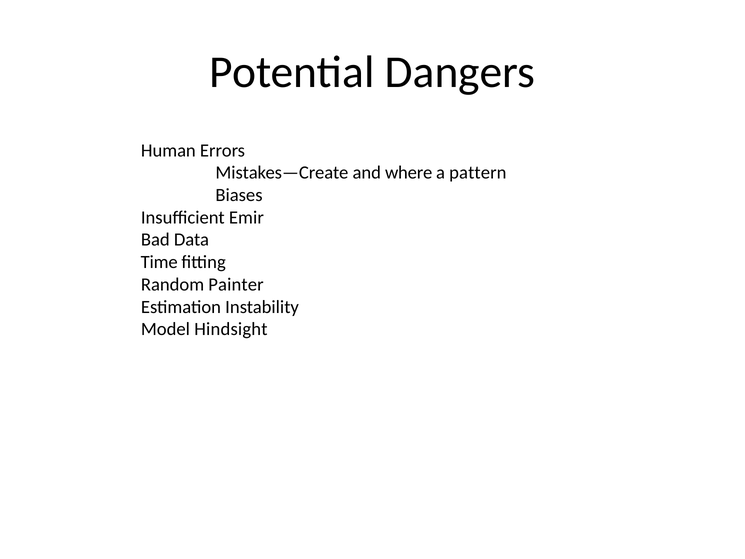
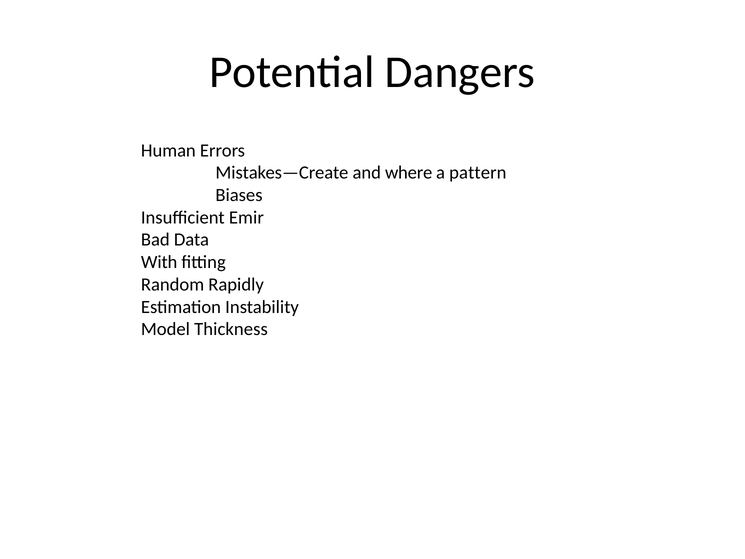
Time: Time -> With
Painter: Painter -> Rapidly
Hindsight: Hindsight -> Thickness
